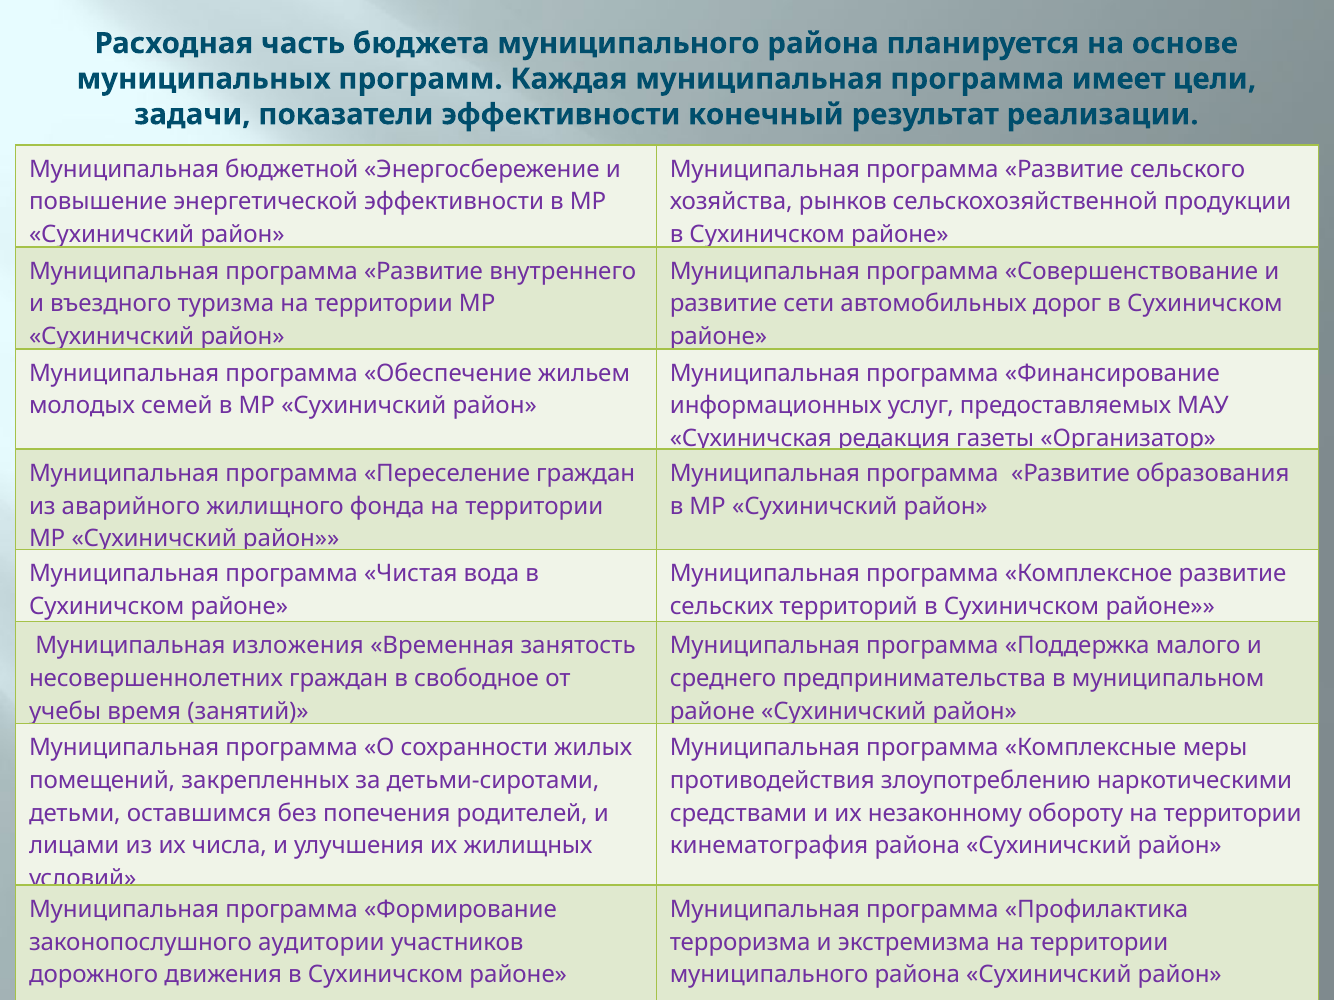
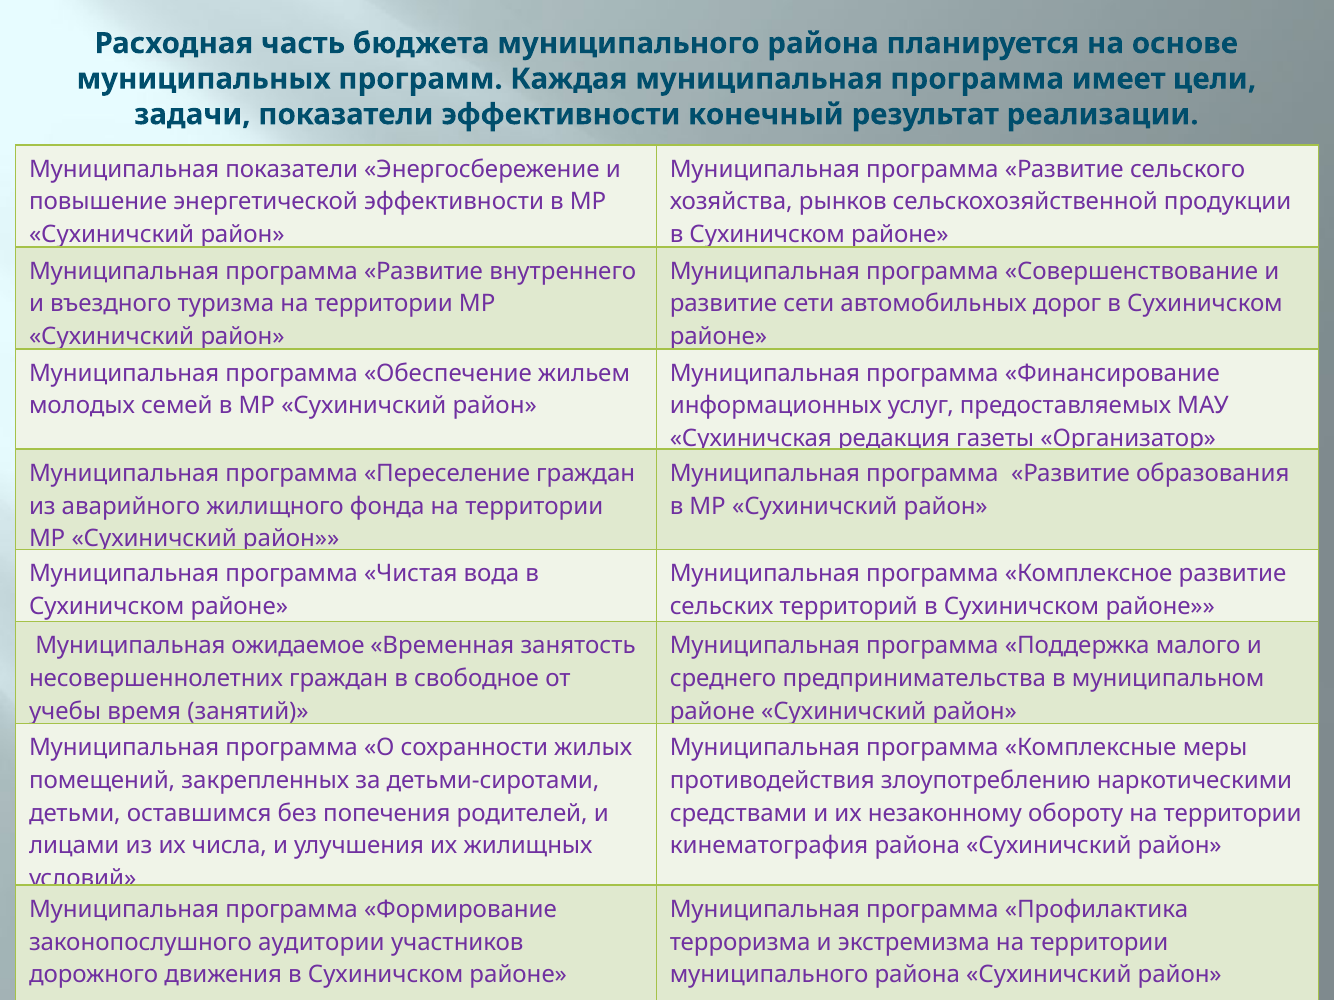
Муниципальная бюджетной: бюджетной -> показатели
изложения: изложения -> ожидаемое
